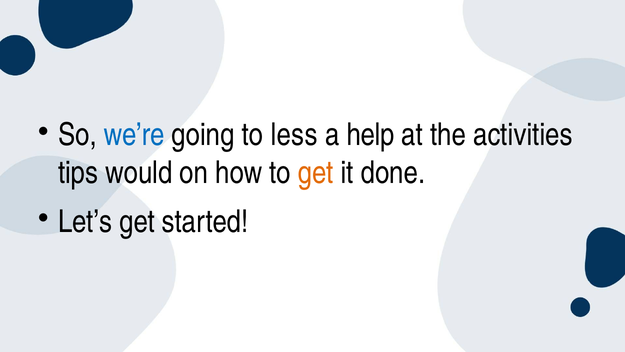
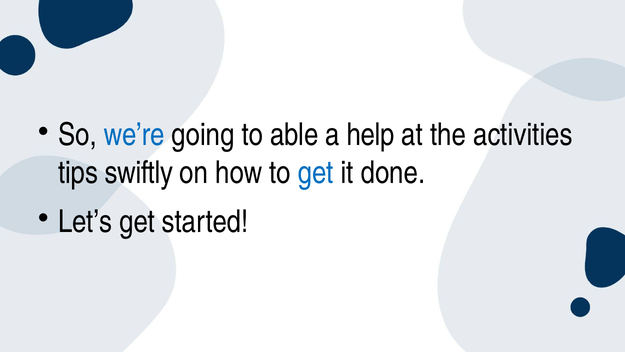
less: less -> able
would: would -> swiftly
get at (316, 173) colour: orange -> blue
